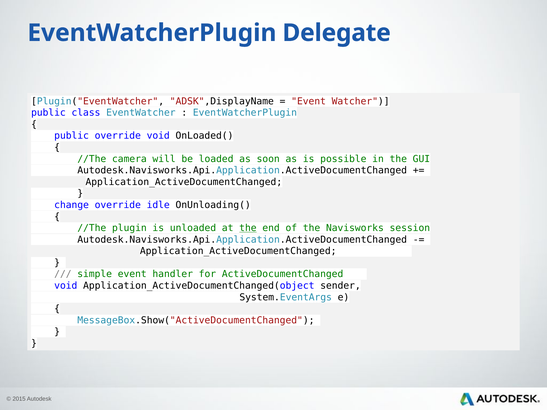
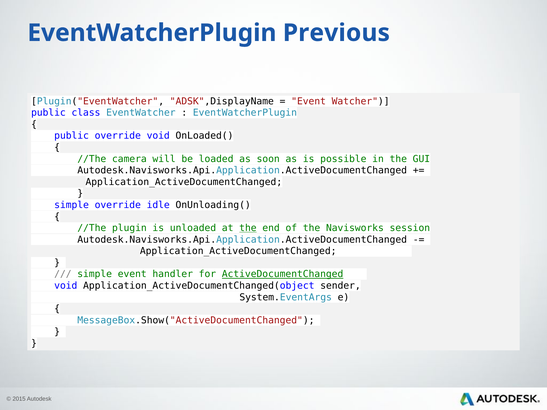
Delegate: Delegate -> Previous
change at (72, 205): change -> simple
ActiveDocumentChanged underline: none -> present
